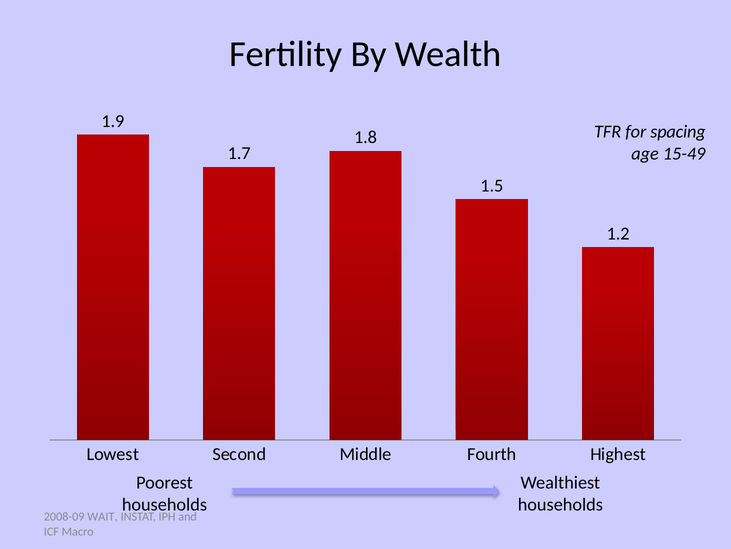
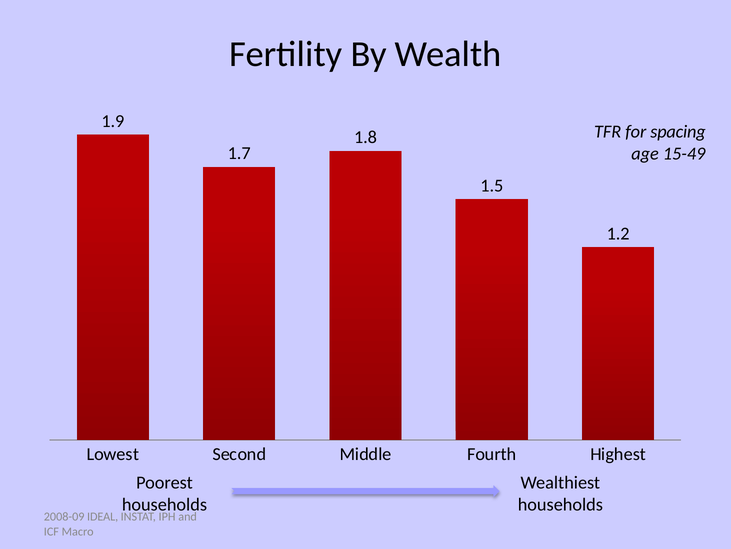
WAIT: WAIT -> IDEAL
